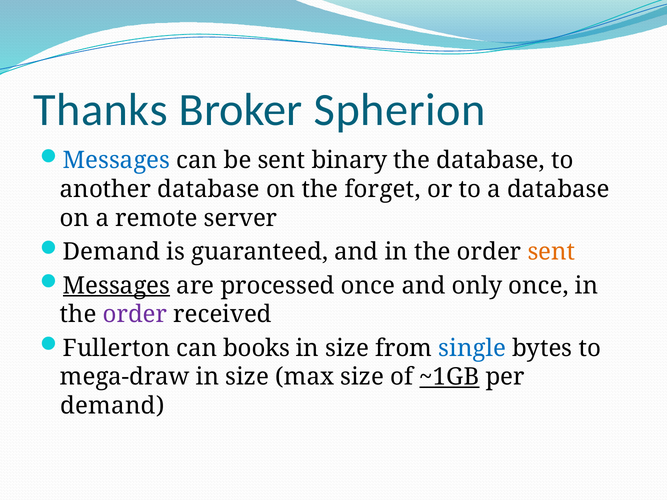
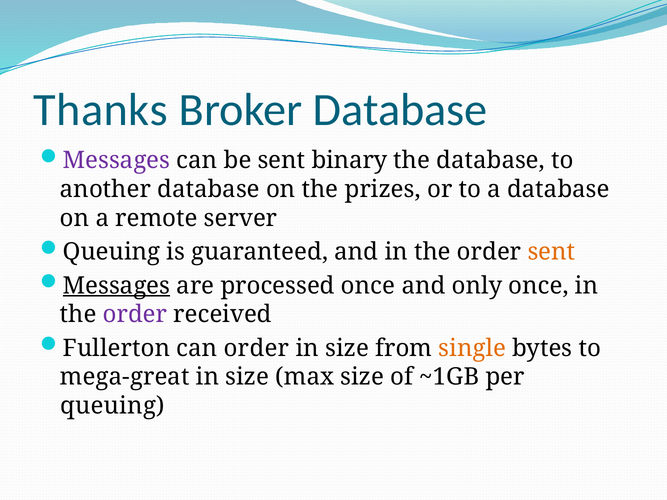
Broker Spherion: Spherion -> Database
Messages at (117, 161) colour: blue -> purple
forget: forget -> prizes
Demand at (111, 252): Demand -> Queuing
can books: books -> order
single colour: blue -> orange
mega-draw: mega-draw -> mega-great
~1GB underline: present -> none
demand at (112, 406): demand -> queuing
